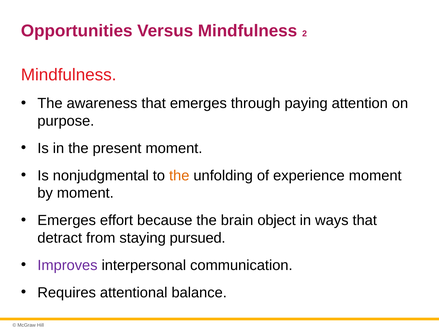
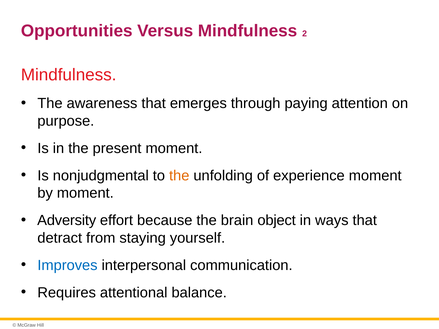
Emerges at (67, 221): Emerges -> Adversity
pursued: pursued -> yourself
Improves colour: purple -> blue
